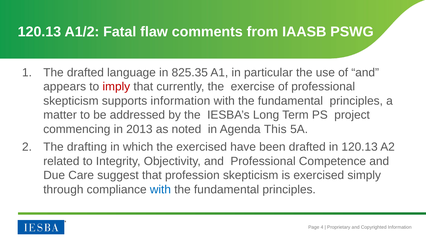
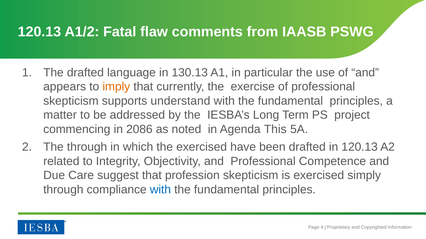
825.35: 825.35 -> 130.13
imply colour: red -> orange
supports information: information -> understand
2013: 2013 -> 2086
The drafting: drafting -> through
